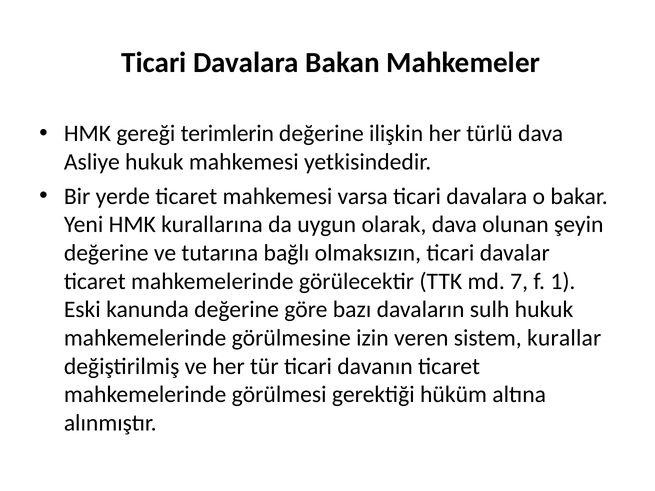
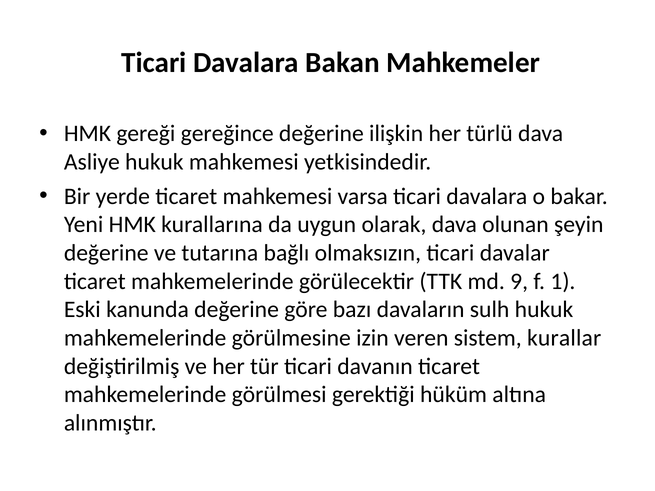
terimlerin: terimlerin -> gereğince
7: 7 -> 9
